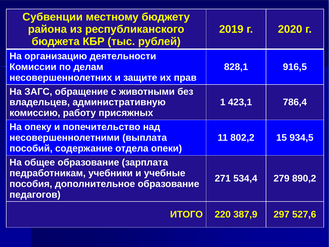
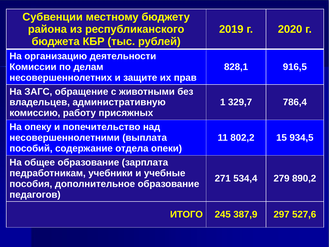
423,1: 423,1 -> 329,7
220: 220 -> 245
